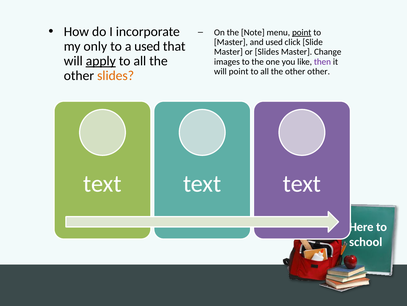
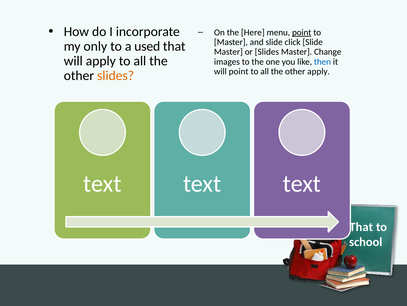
Note: Note -> Here
and used: used -> slide
apply at (101, 61) underline: present -> none
then colour: purple -> blue
other other: other -> apply
Here at (361, 227): Here -> That
